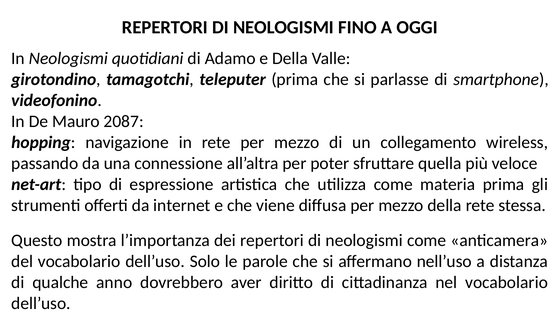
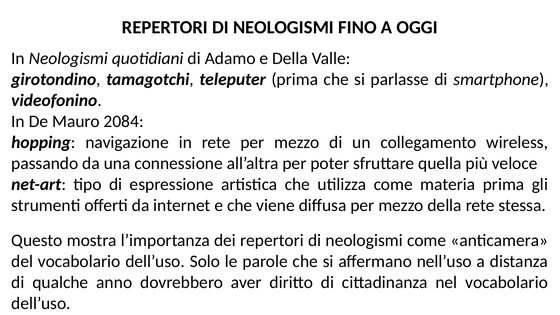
2087: 2087 -> 2084
